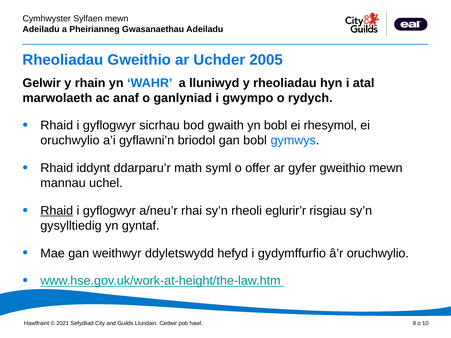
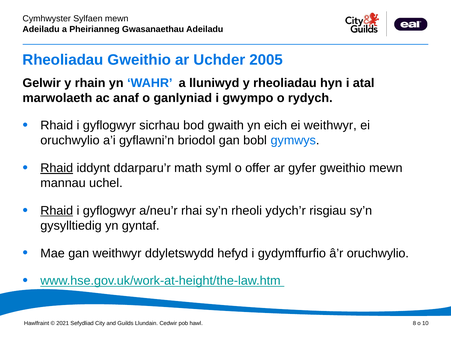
yn bobl: bobl -> eich
ei rhesymol: rhesymol -> weithwyr
Rhaid at (57, 168) underline: none -> present
eglurir’r: eglurir’r -> ydych’r
